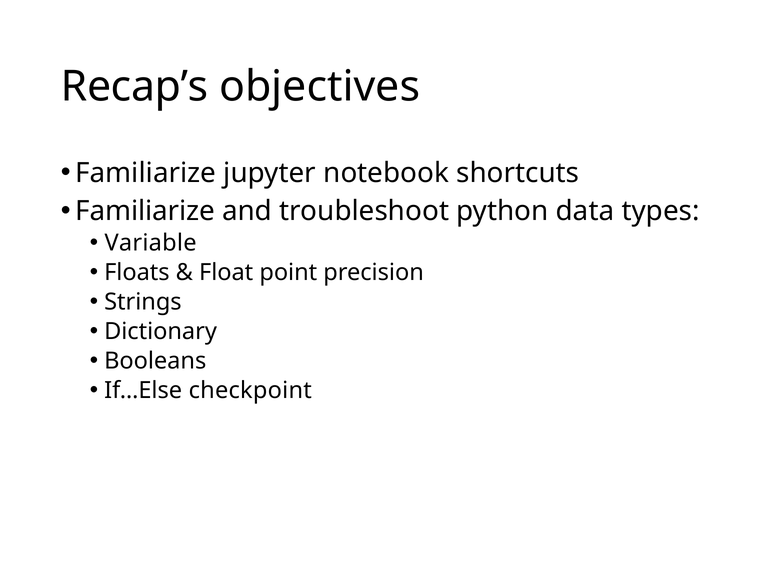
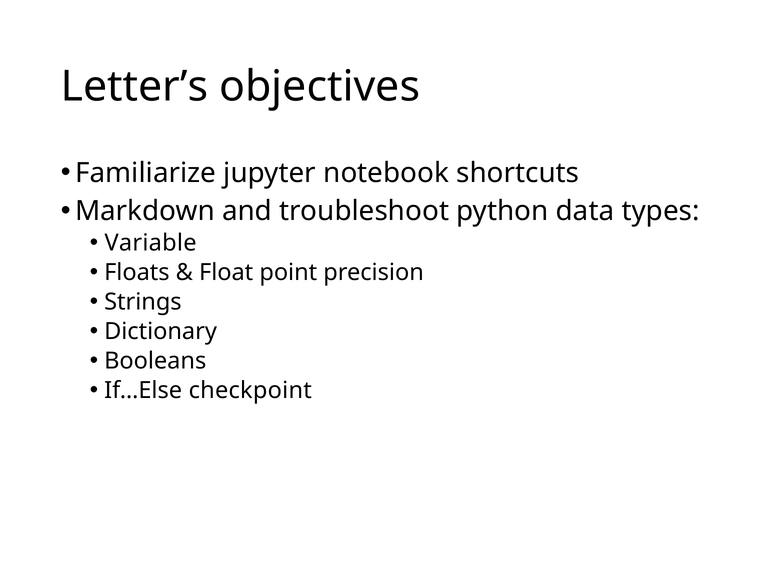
Recap’s: Recap’s -> Letter’s
Familiarize at (145, 211): Familiarize -> Markdown
